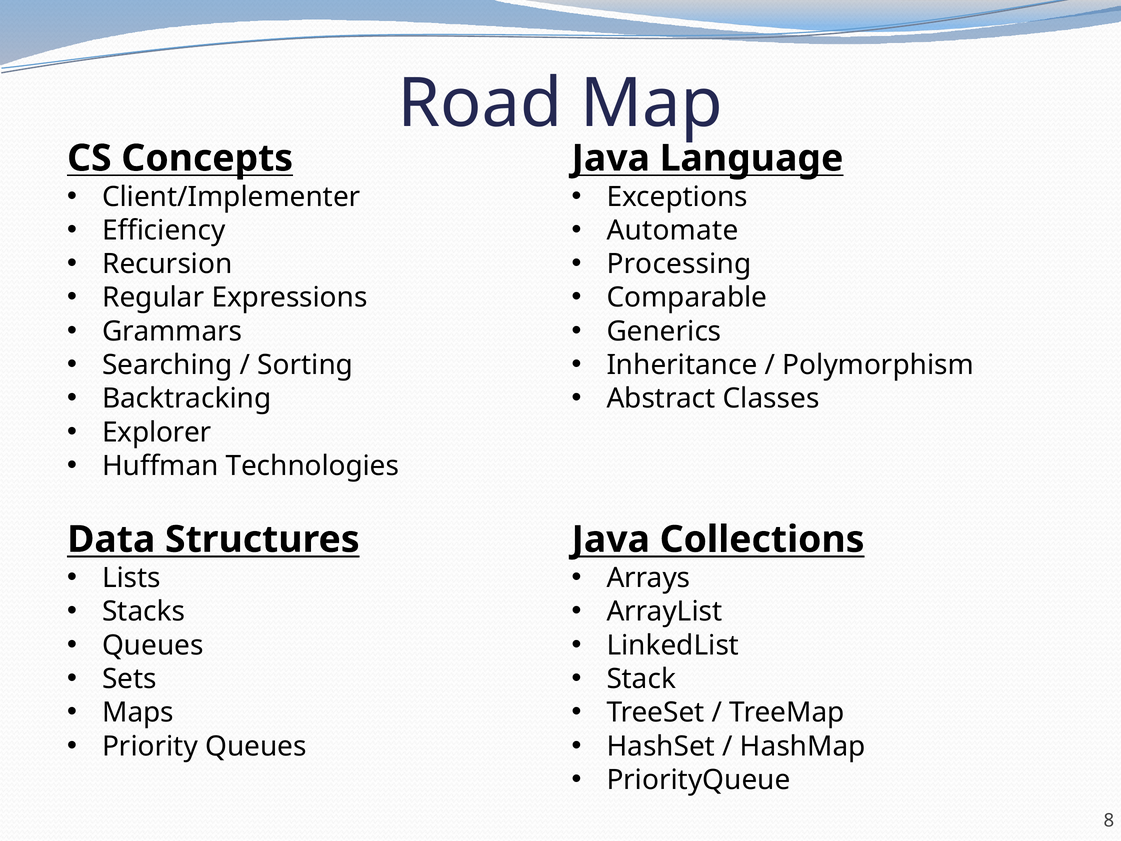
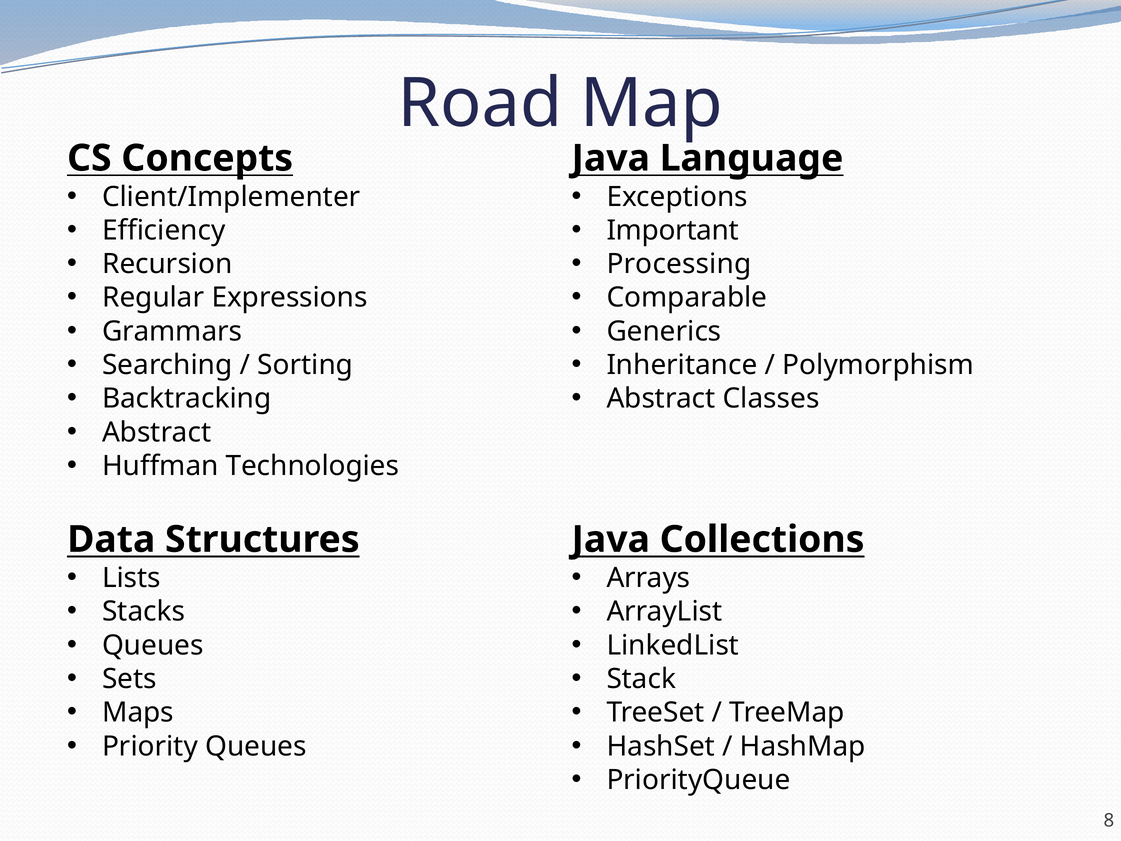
Automate: Automate -> Important
Explorer at (157, 432): Explorer -> Abstract
